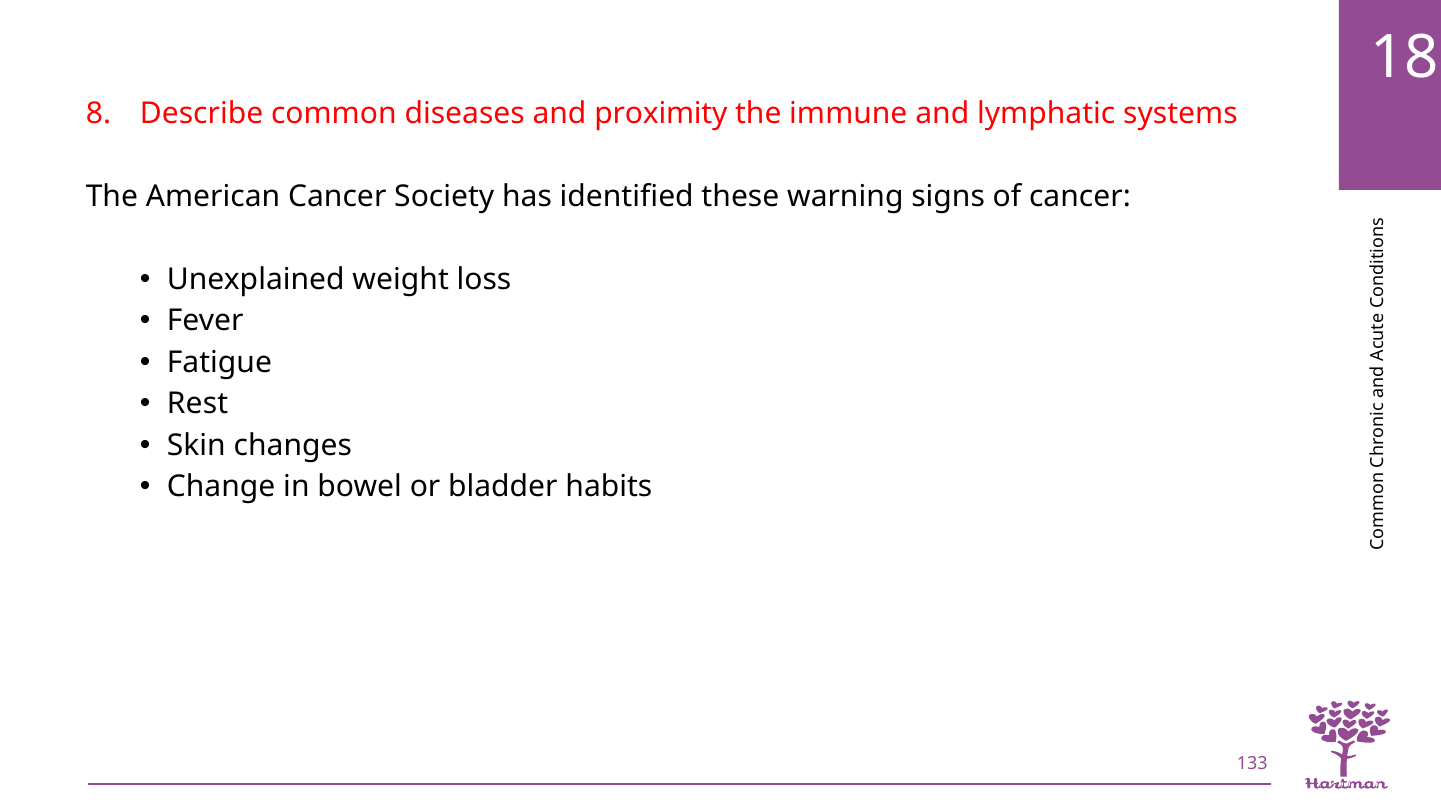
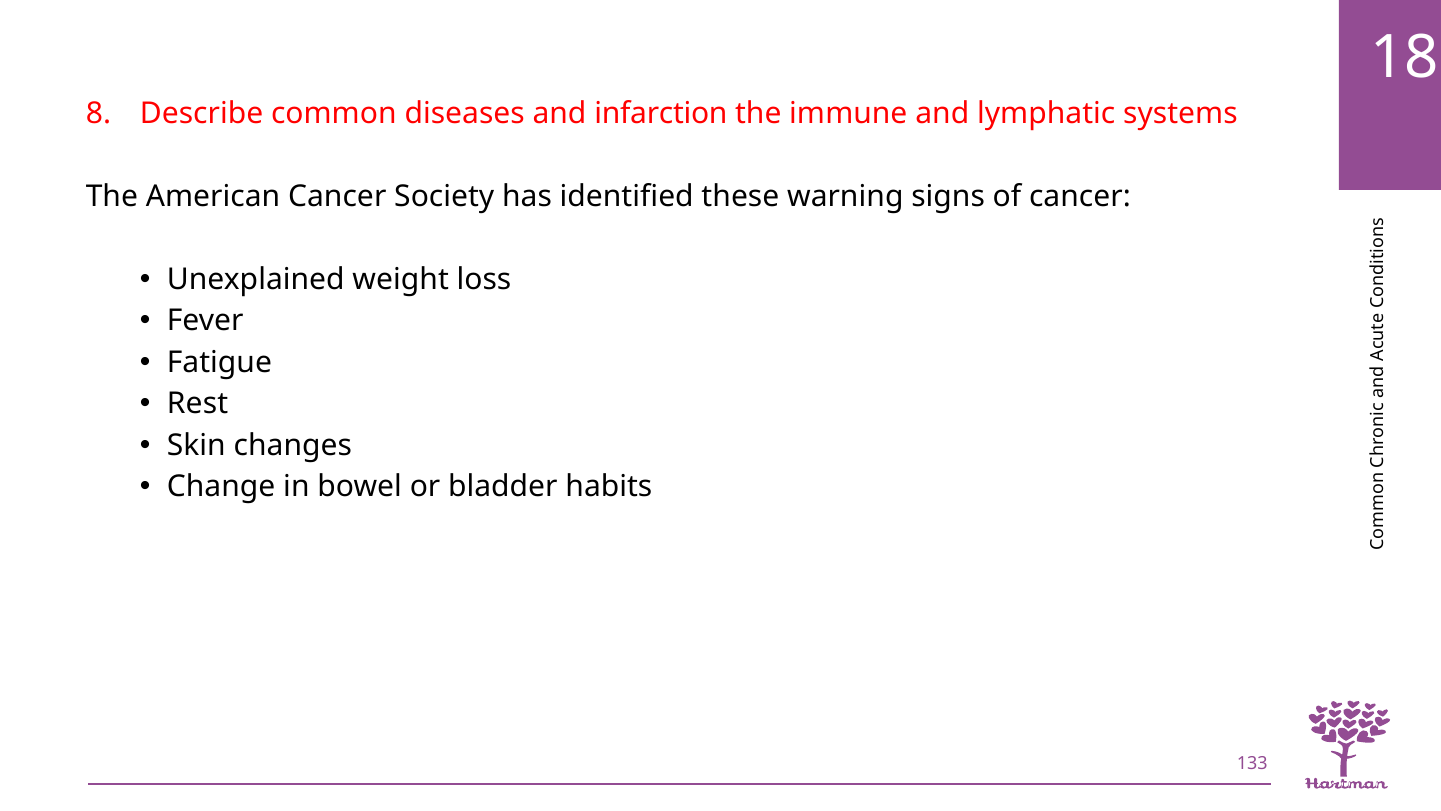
proximity: proximity -> infarction
